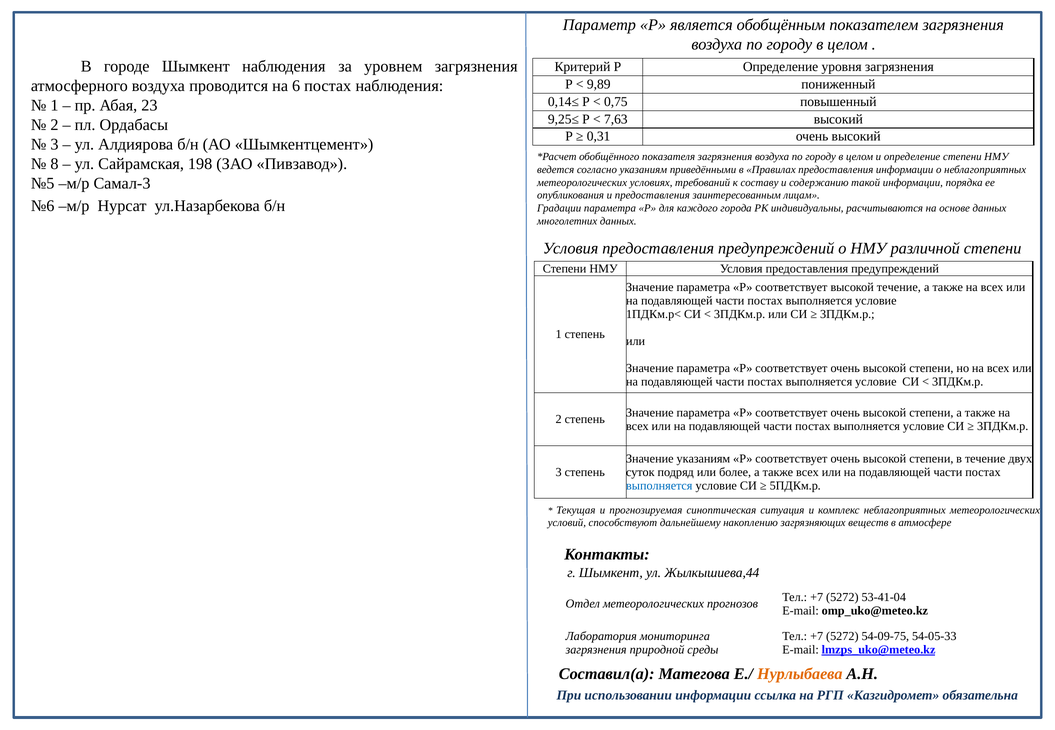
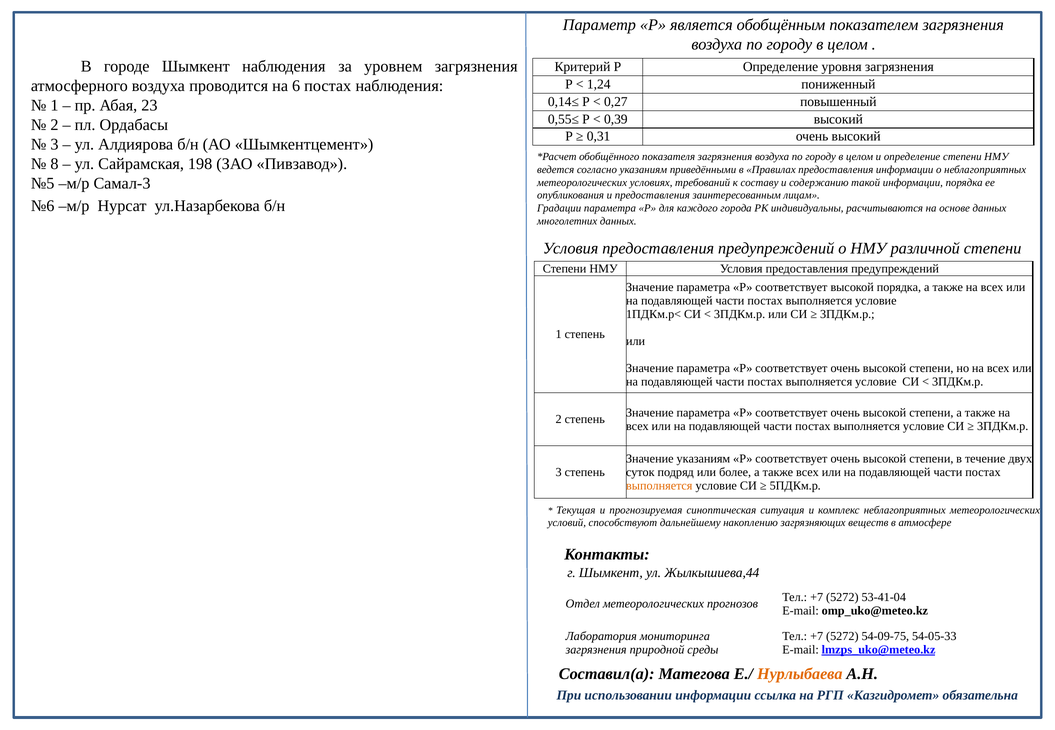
9,89: 9,89 -> 1,24
0,75: 0,75 -> 0,27
9,25≤: 9,25≤ -> 0,55≤
7,63: 7,63 -> 0,39
высокой течение: течение -> порядка
выполняется at (659, 486) colour: blue -> orange
